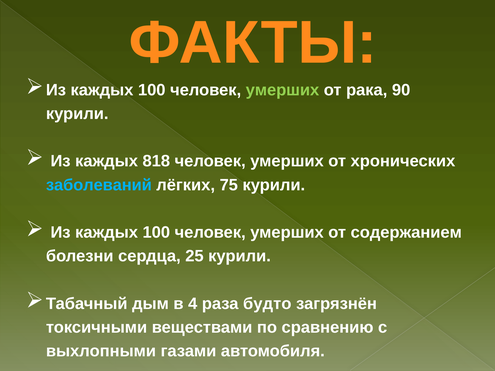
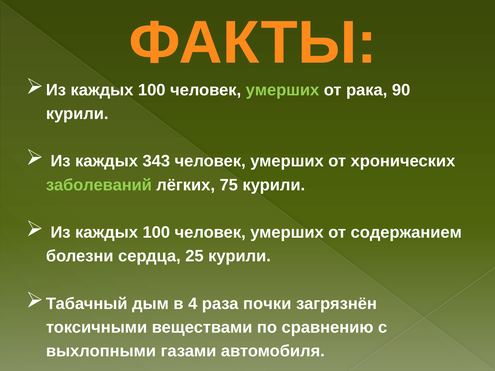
818: 818 -> 343
заболеваний colour: light blue -> light green
будто: будто -> почки
